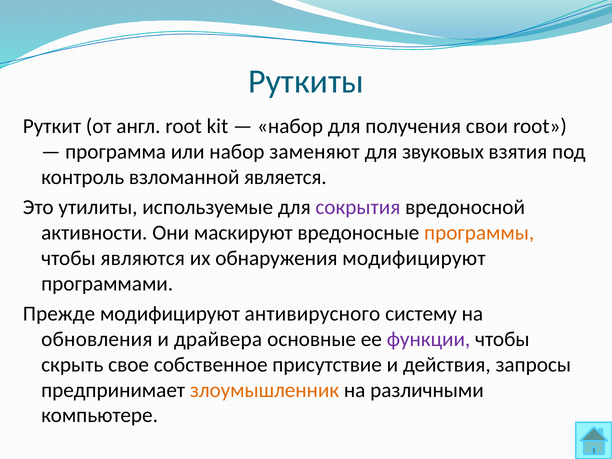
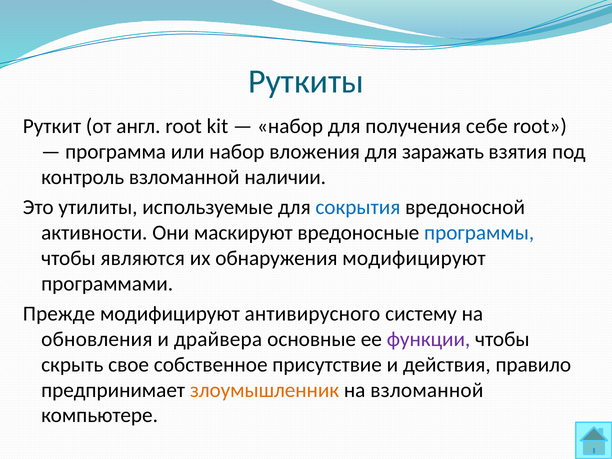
свои: свои -> себе
заменяют: заменяют -> вложения
звуковых: звуковых -> заражать
является: является -> наличии
сокрытия colour: purple -> blue
программы colour: orange -> blue
запросы: запросы -> правило
на различными: различными -> взломанной
